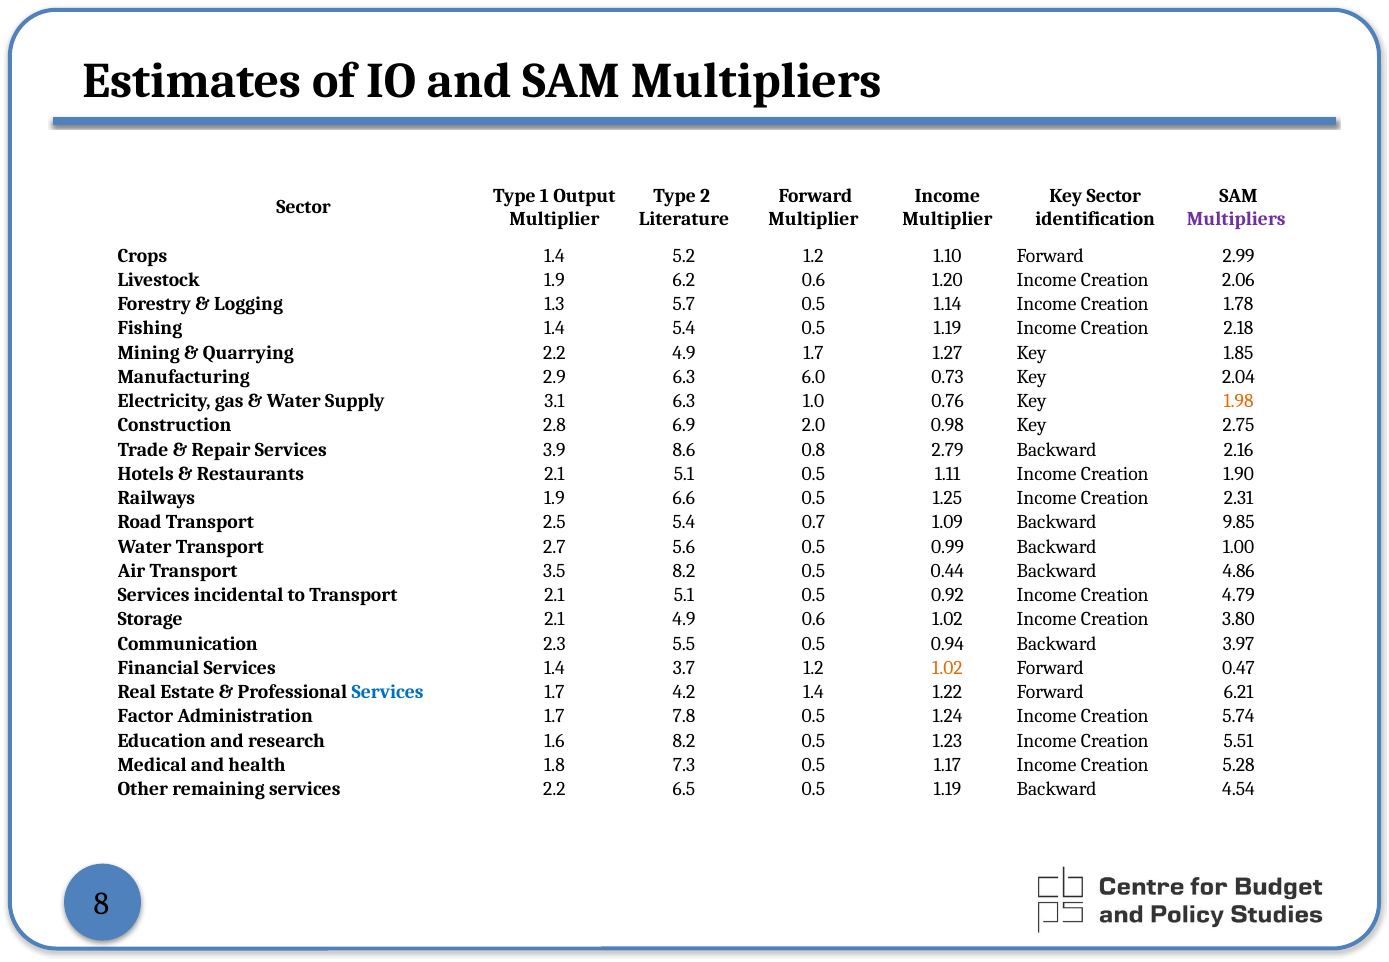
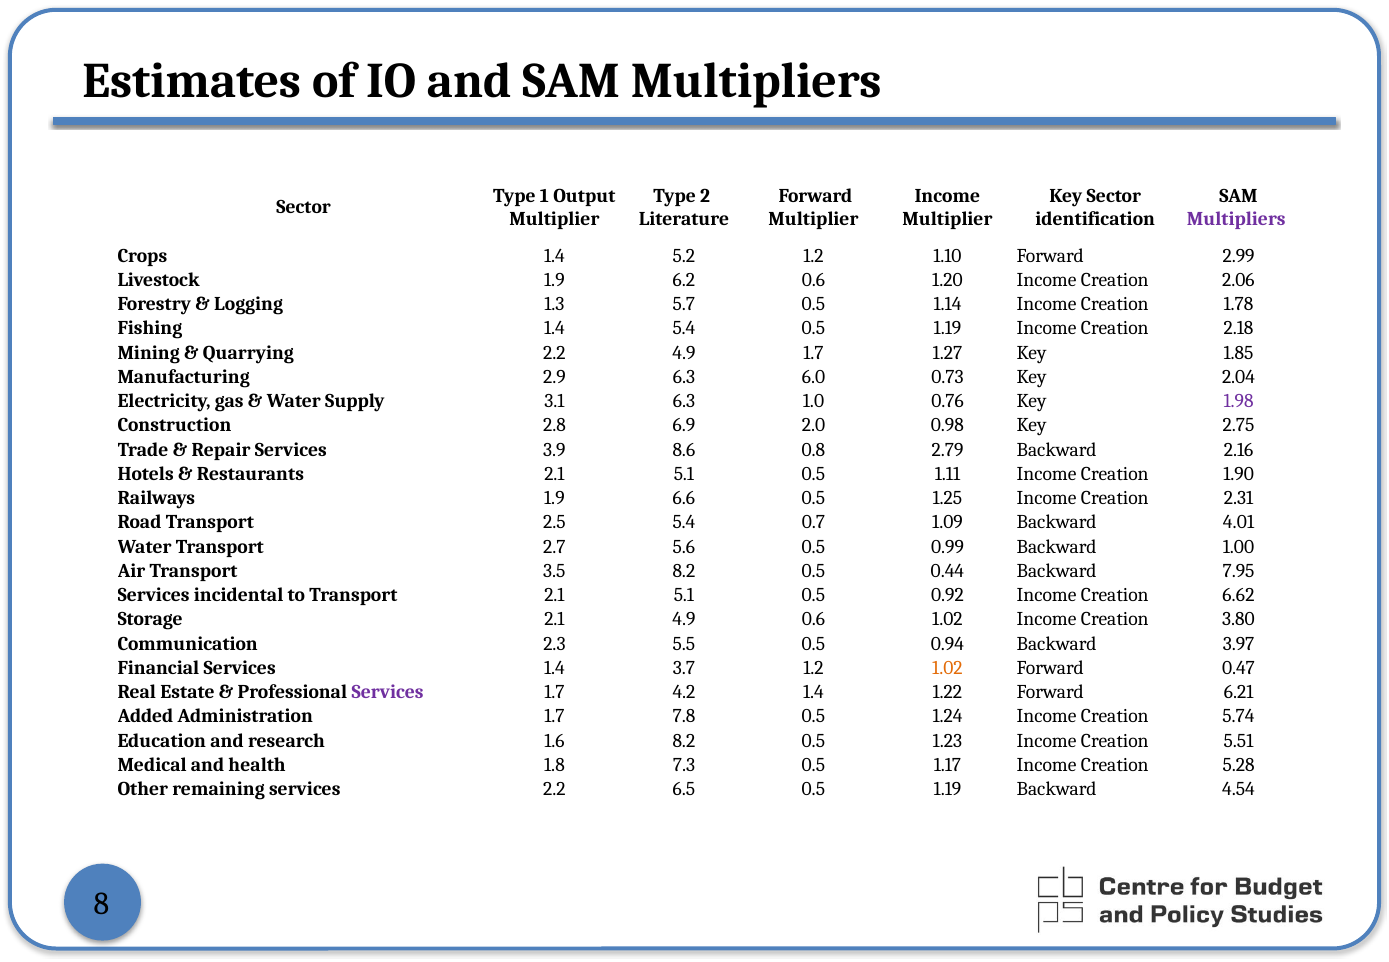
1.98 colour: orange -> purple
9.85: 9.85 -> 4.01
4.86: 4.86 -> 7.95
4.79: 4.79 -> 6.62
Services at (388, 692) colour: blue -> purple
Factor: Factor -> Added
